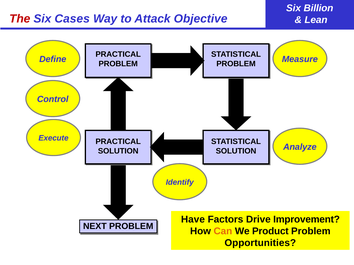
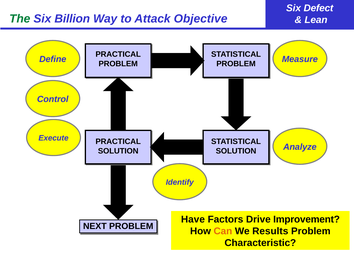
Billion: Billion -> Defect
The colour: red -> green
Cases: Cases -> Billion
Product: Product -> Results
Opportunities: Opportunities -> Characteristic
